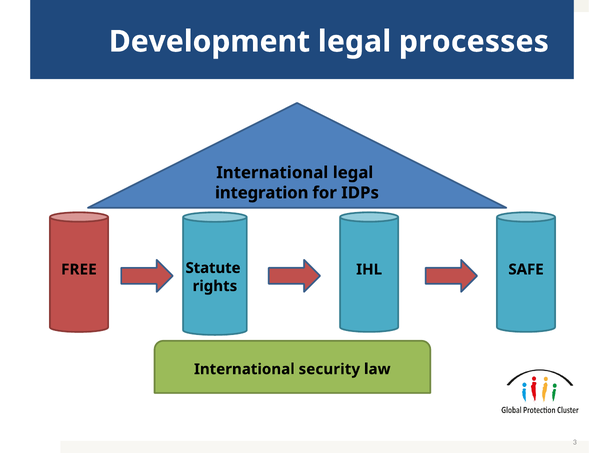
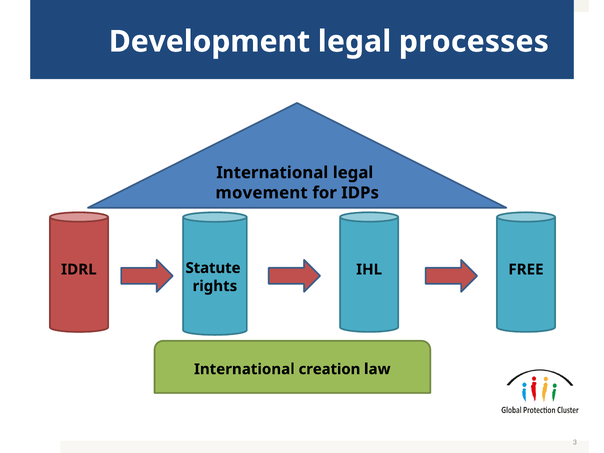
integration: integration -> movement
FREE: FREE -> IDRL
SAFE: SAFE -> FREE
security: security -> creation
